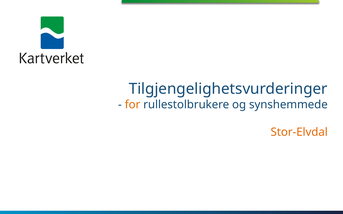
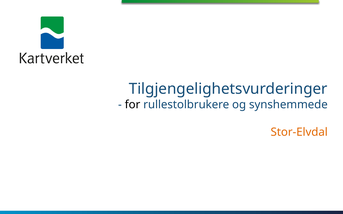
for colour: orange -> black
